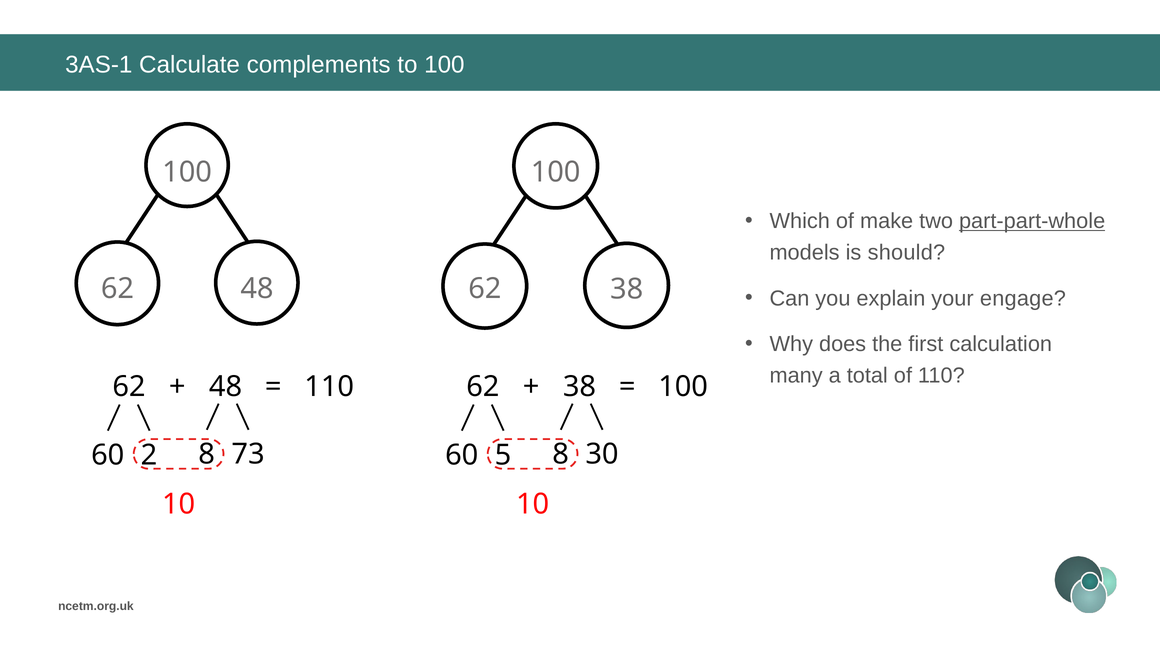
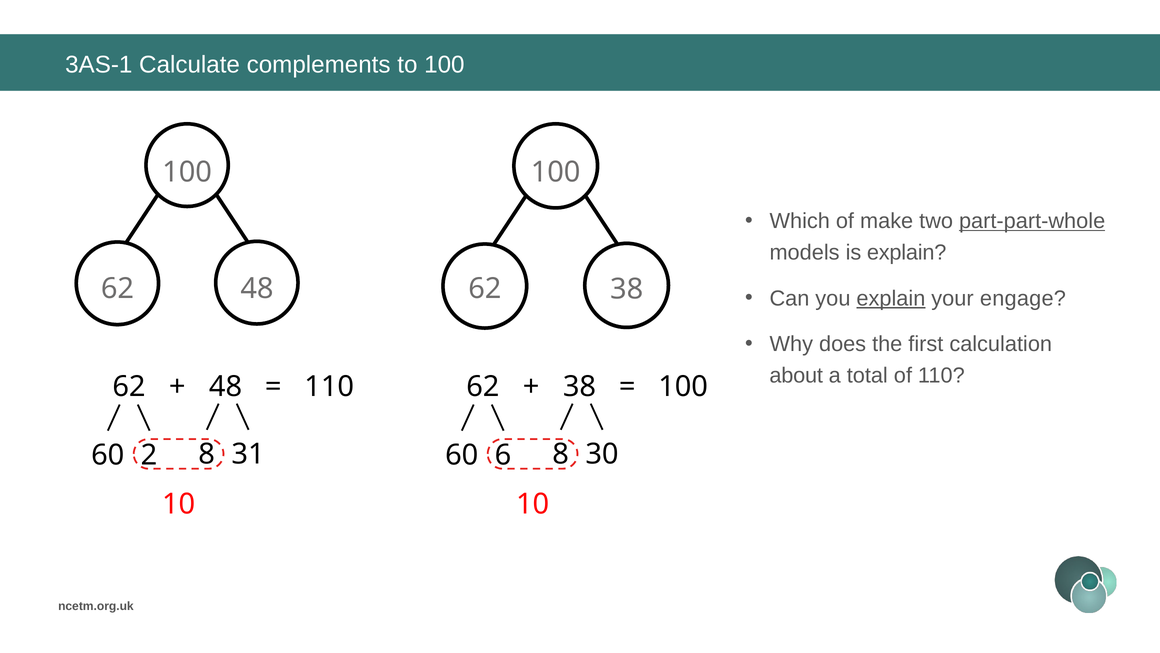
is should: should -> explain
explain at (891, 298) underline: none -> present
many: many -> about
73: 73 -> 31
5: 5 -> 6
